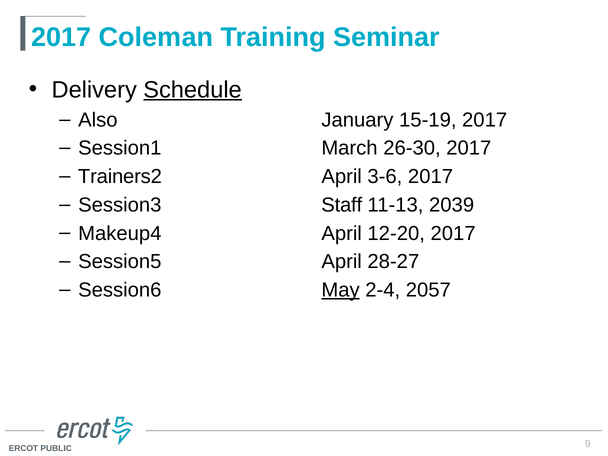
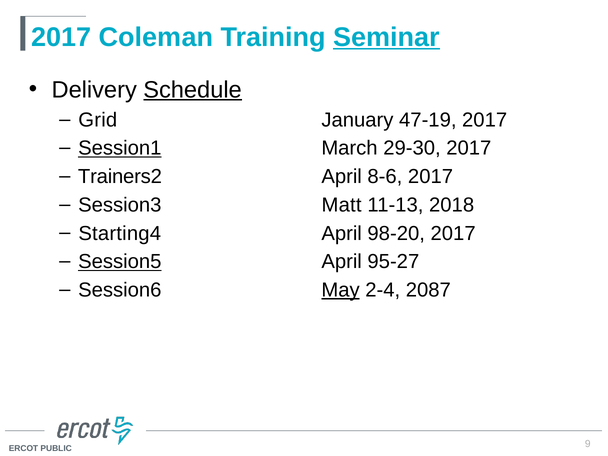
Seminar underline: none -> present
Also: Also -> Grid
15-19: 15-19 -> 47-19
Session1 underline: none -> present
26-30: 26-30 -> 29-30
3-6: 3-6 -> 8-6
Staff: Staff -> Matt
2039: 2039 -> 2018
Makeup4: Makeup4 -> Starting4
12-20: 12-20 -> 98-20
Session5 underline: none -> present
28-27: 28-27 -> 95-27
2057: 2057 -> 2087
